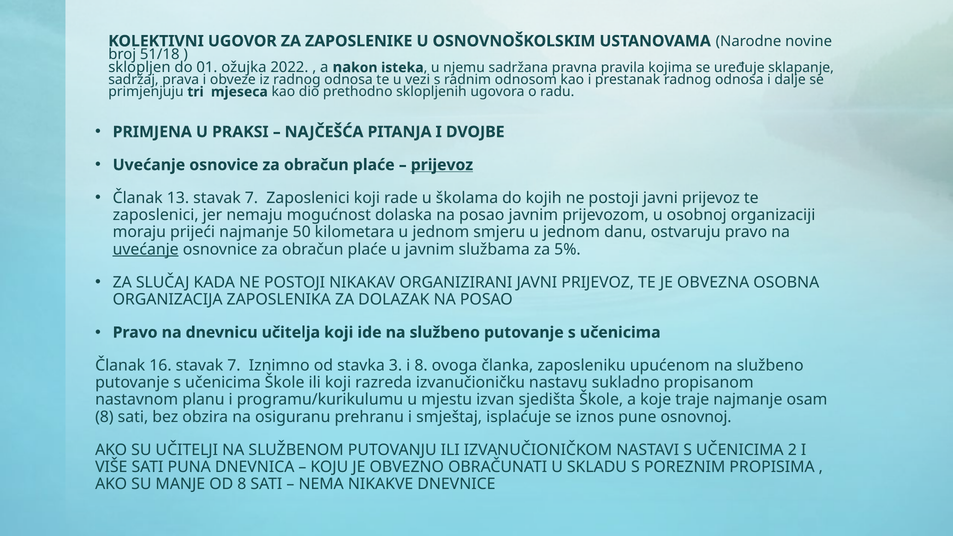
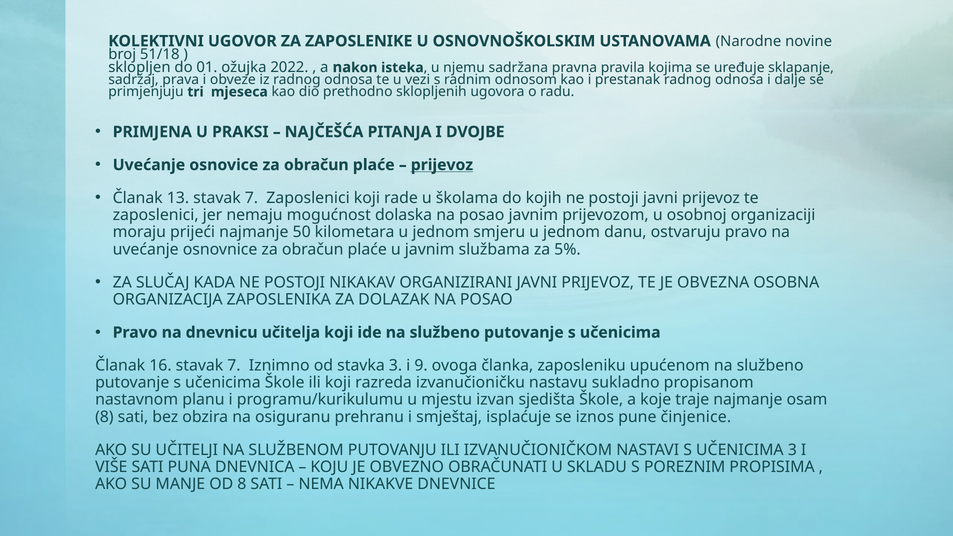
uvećanje at (146, 249) underline: present -> none
i 8: 8 -> 9
osnovnoj: osnovnoj -> činjenice
UČENICIMA 2: 2 -> 3
